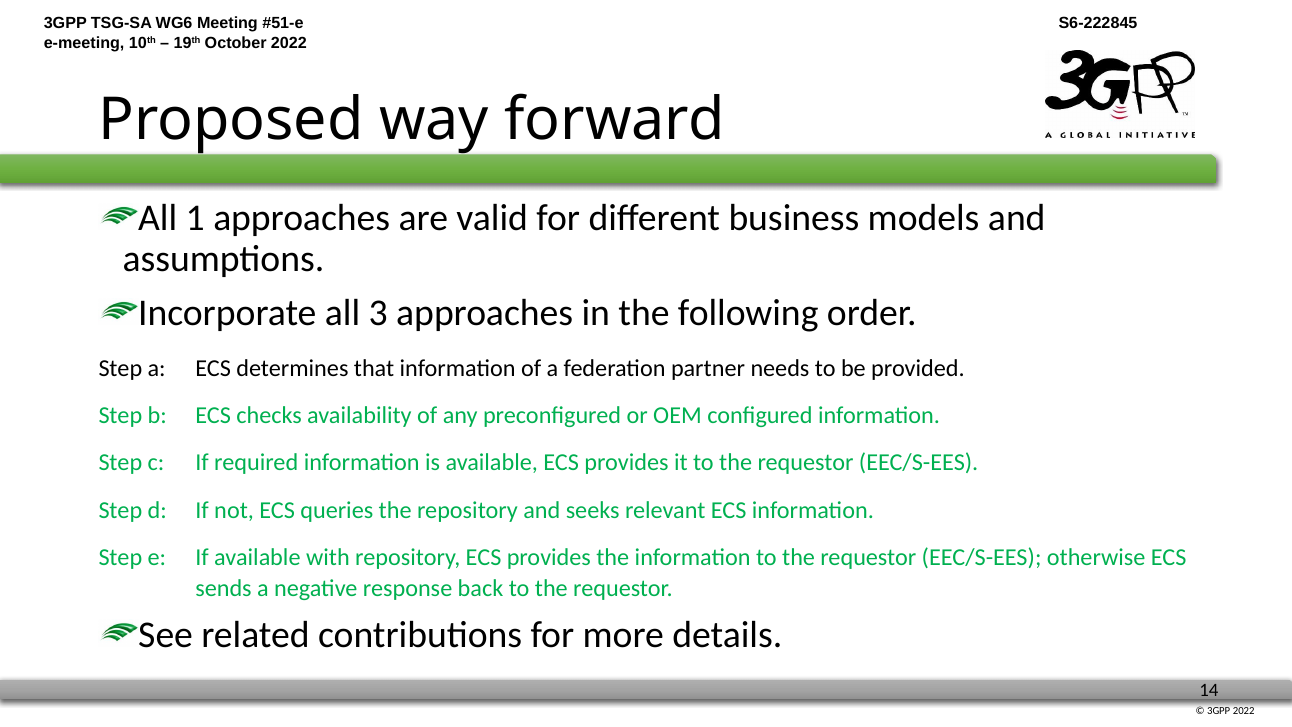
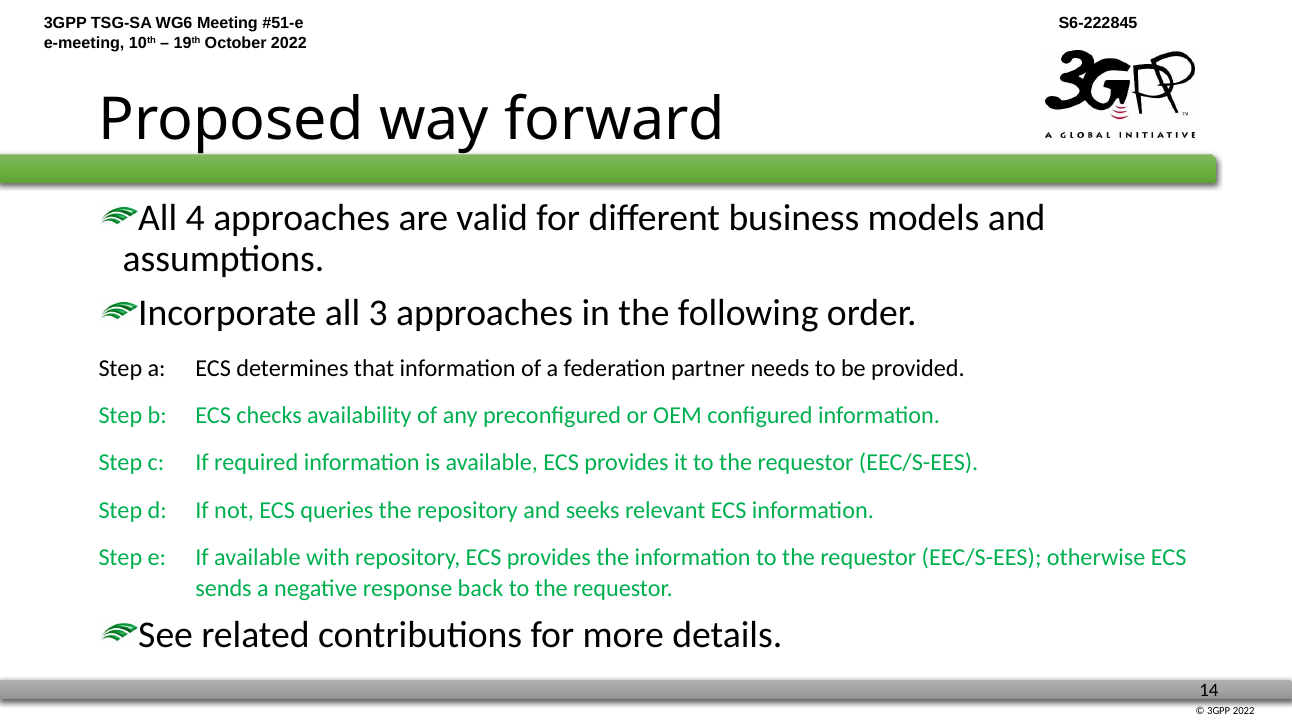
1: 1 -> 4
